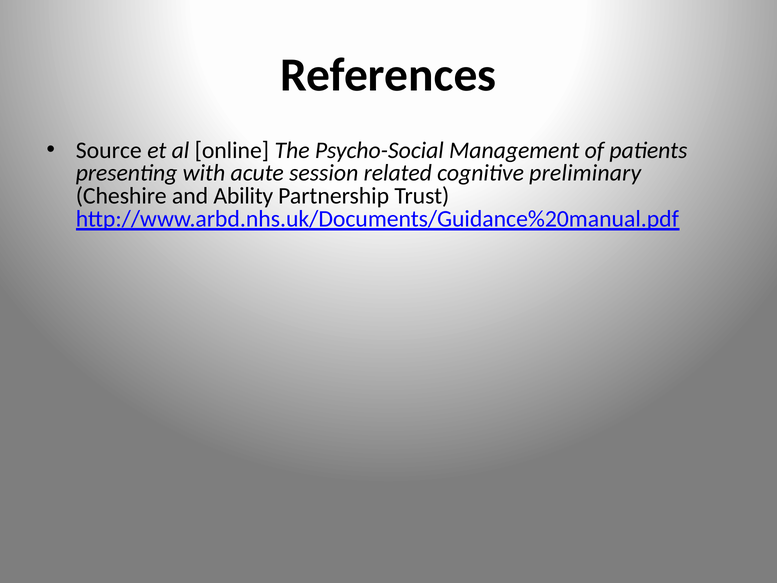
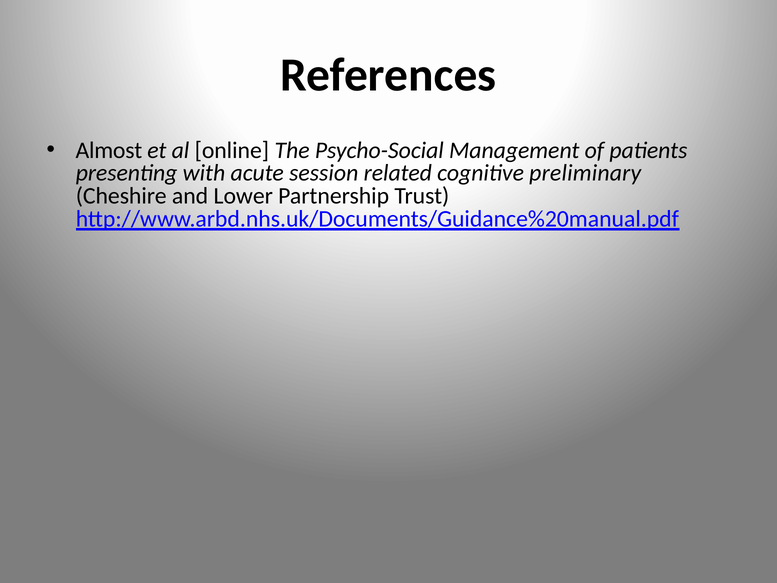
Source: Source -> Almost
Ability: Ability -> Lower
